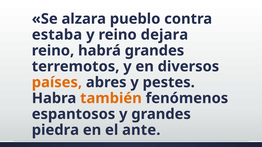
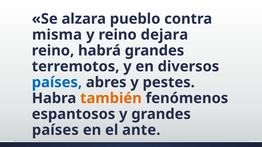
estaba: estaba -> misma
países at (57, 83) colour: orange -> blue
piedra at (55, 130): piedra -> países
